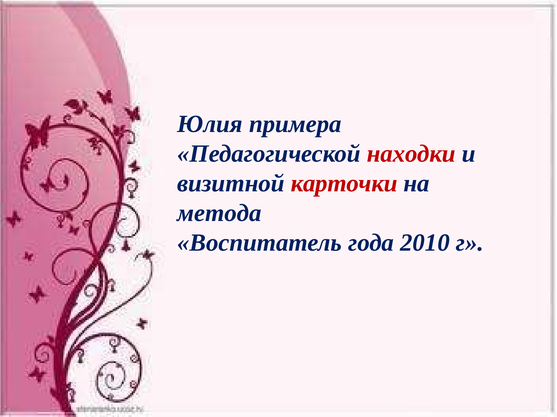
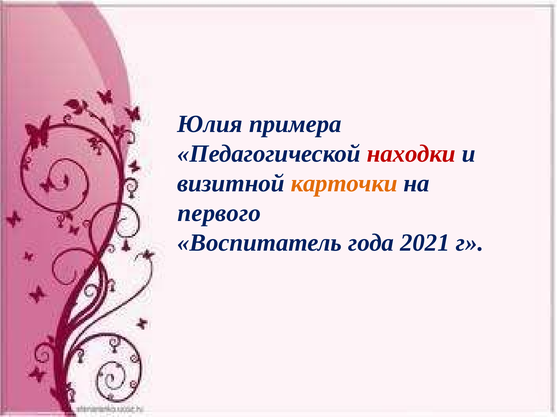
карточки colour: red -> orange
метода: метода -> первого
2010: 2010 -> 2021
